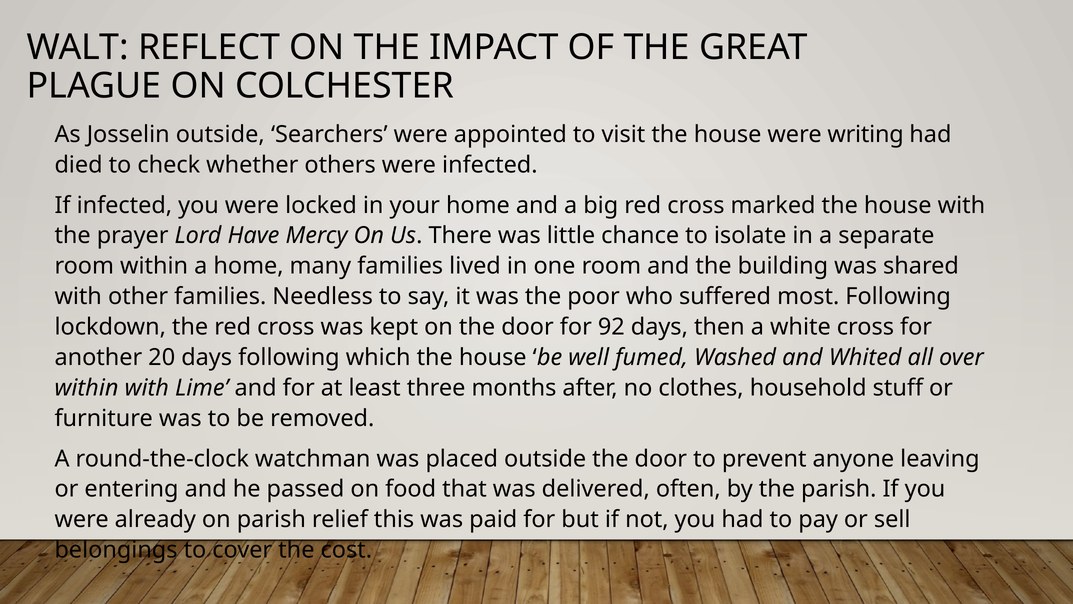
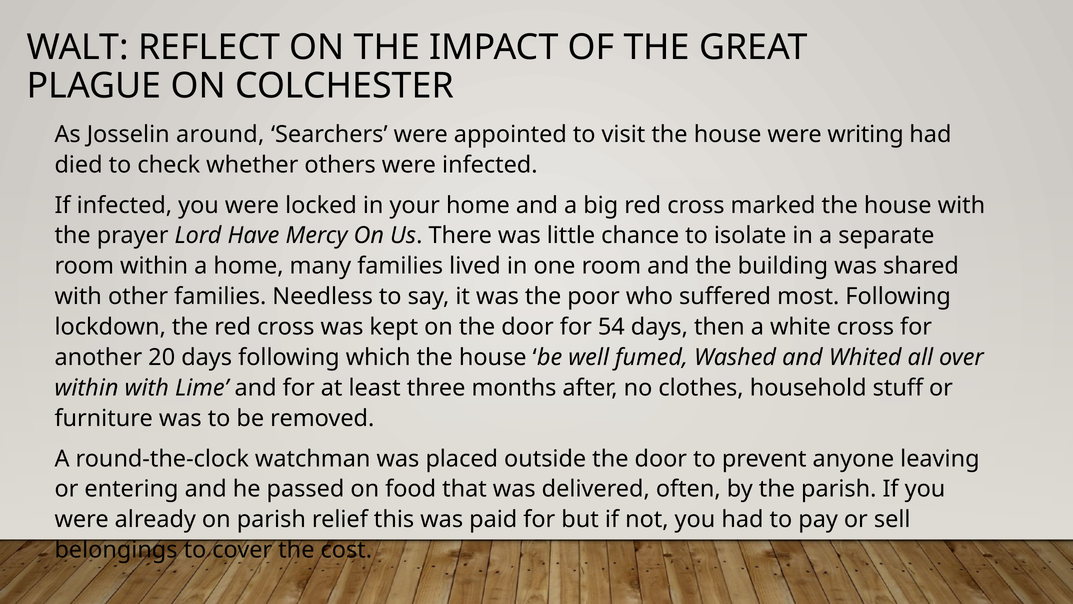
Josselin outside: outside -> around
92: 92 -> 54
